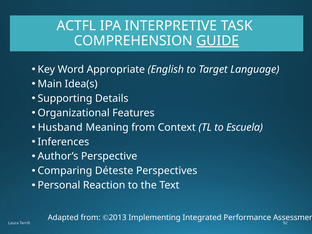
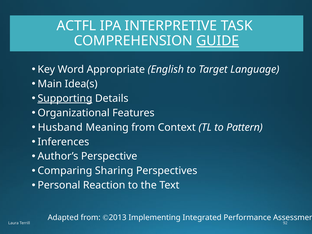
Supporting underline: none -> present
Escuela: Escuela -> Pattern
Déteste: Déteste -> Sharing
